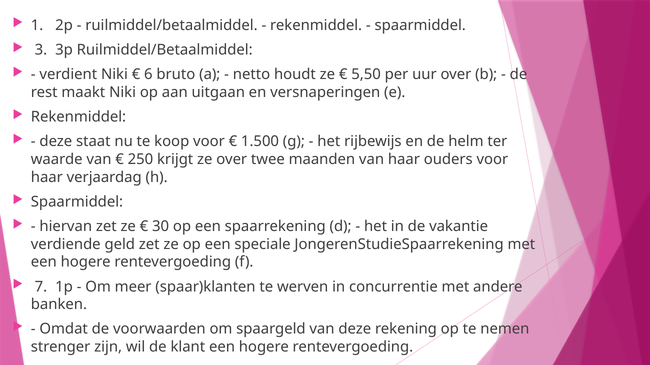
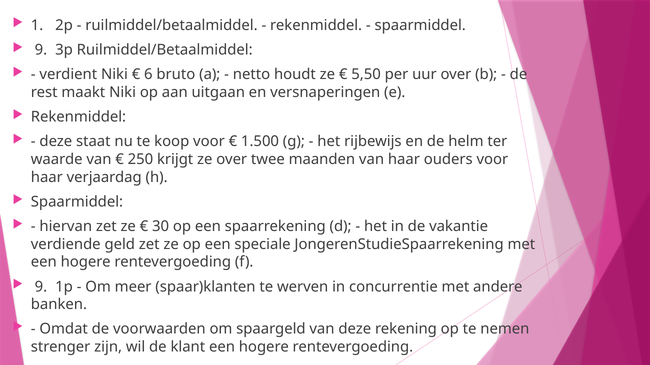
3 at (41, 50): 3 -> 9
7 at (41, 287): 7 -> 9
